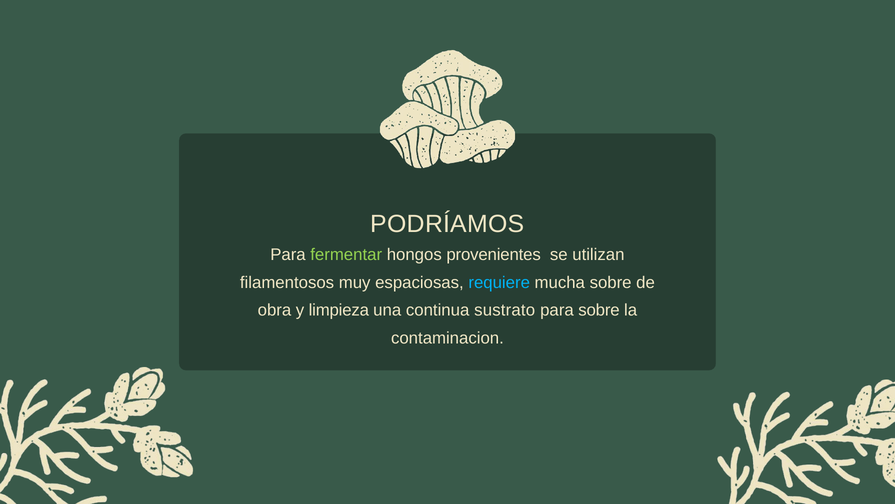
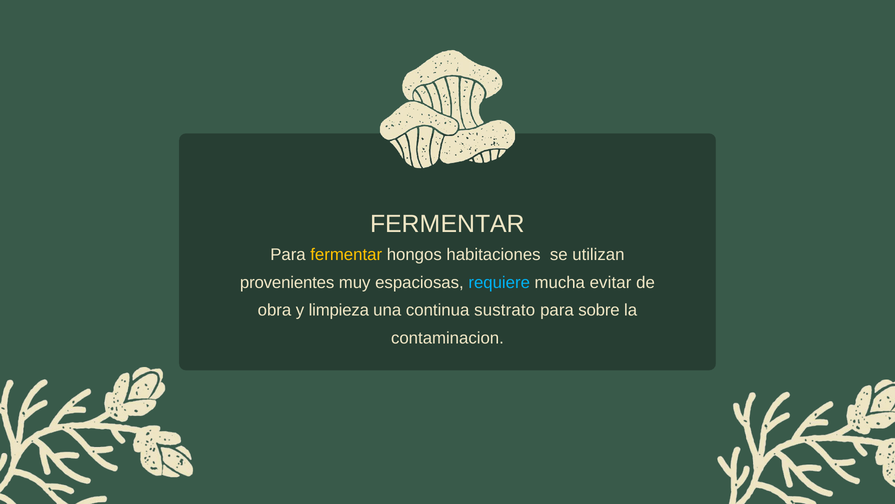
PODRÍAMOS at (447, 224): PODRÍAMOS -> FERMENTAR
fermentar at (346, 254) colour: light green -> yellow
provenientes: provenientes -> habitaciones
filamentosos: filamentosos -> provenientes
mucha sobre: sobre -> evitar
